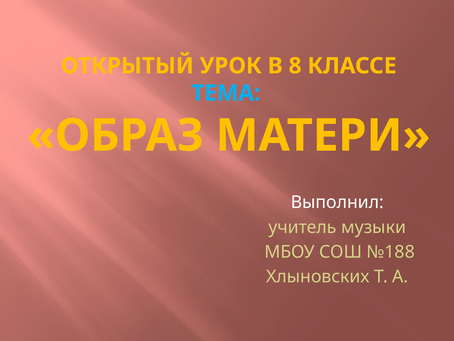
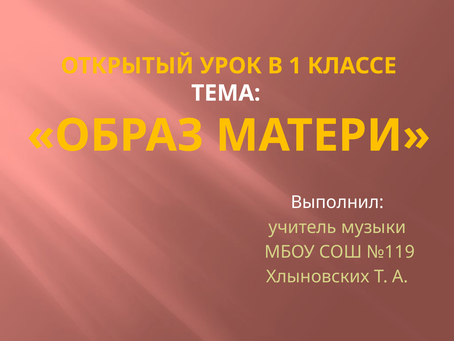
8: 8 -> 1
ТЕМА colour: light blue -> white
№188: №188 -> №119
